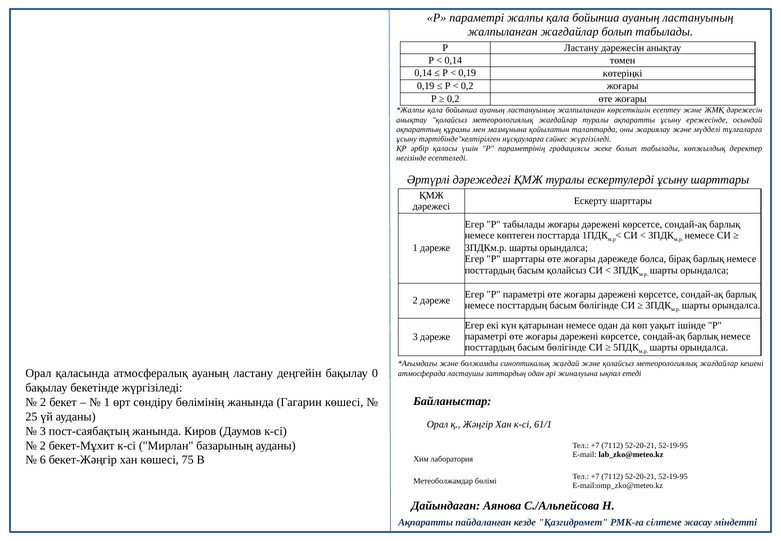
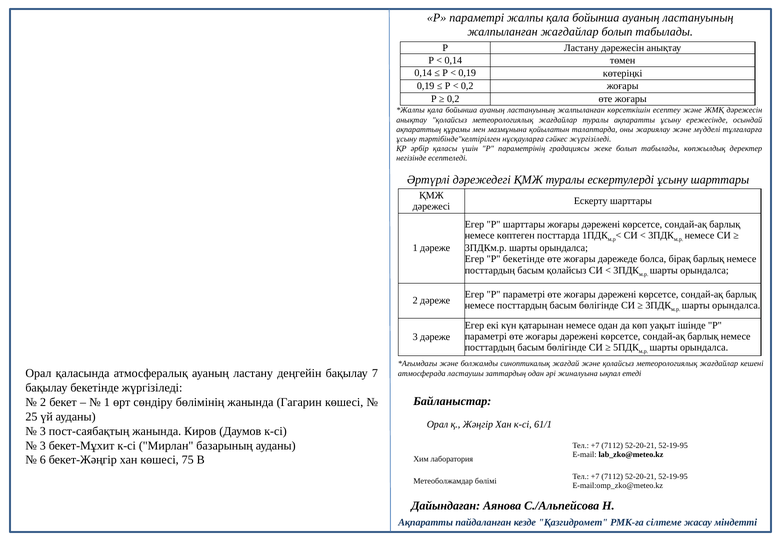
Р табылады: табылады -> шарттары
P шарттары: шарттары -> бекетінде
0: 0 -> 7
2 at (43, 445): 2 -> 3
